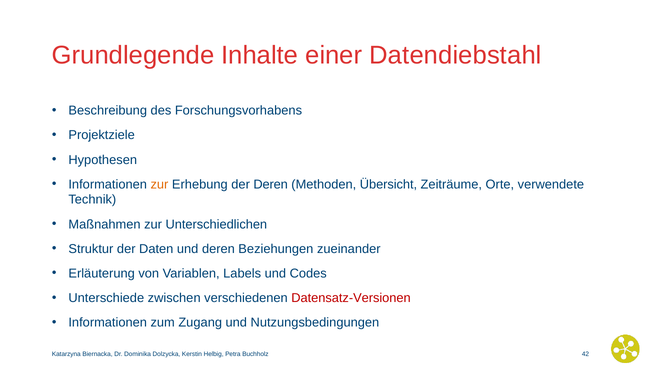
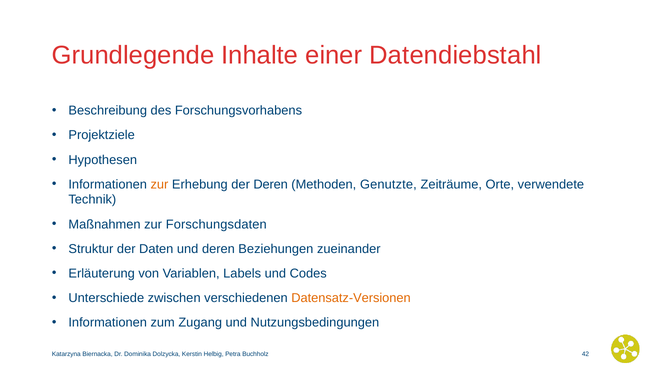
Übersicht: Übersicht -> Genutzte
Unterschiedlichen: Unterschiedlichen -> Forschungsdaten
Datensatz-Versionen colour: red -> orange
